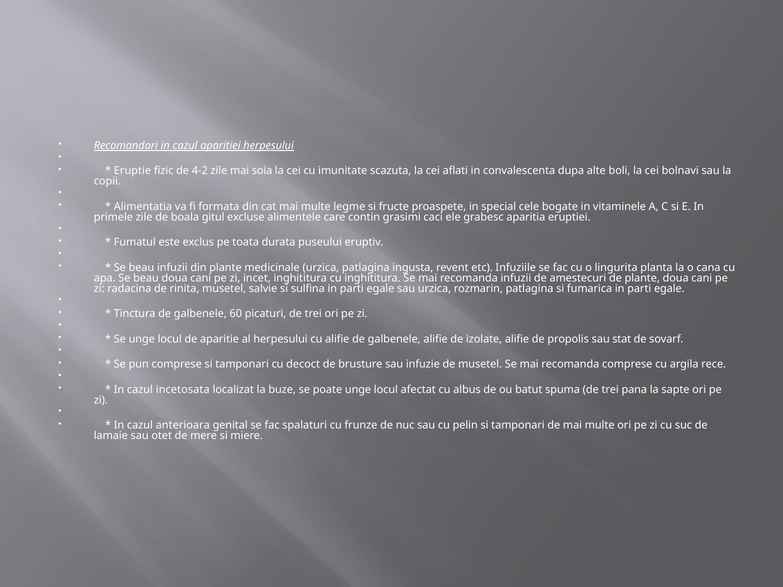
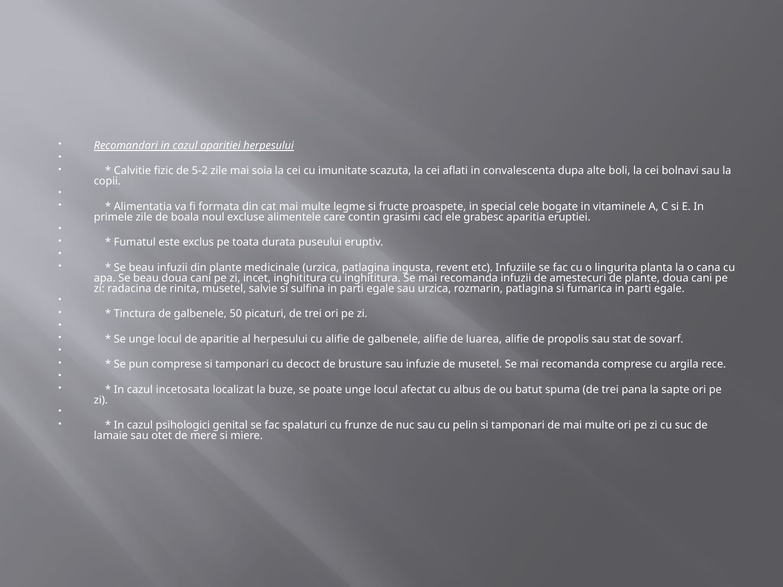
Eruptie: Eruptie -> Calvitie
4-2: 4-2 -> 5-2
gitul: gitul -> noul
60: 60 -> 50
izolate: izolate -> luarea
anterioara: anterioara -> psihologici
